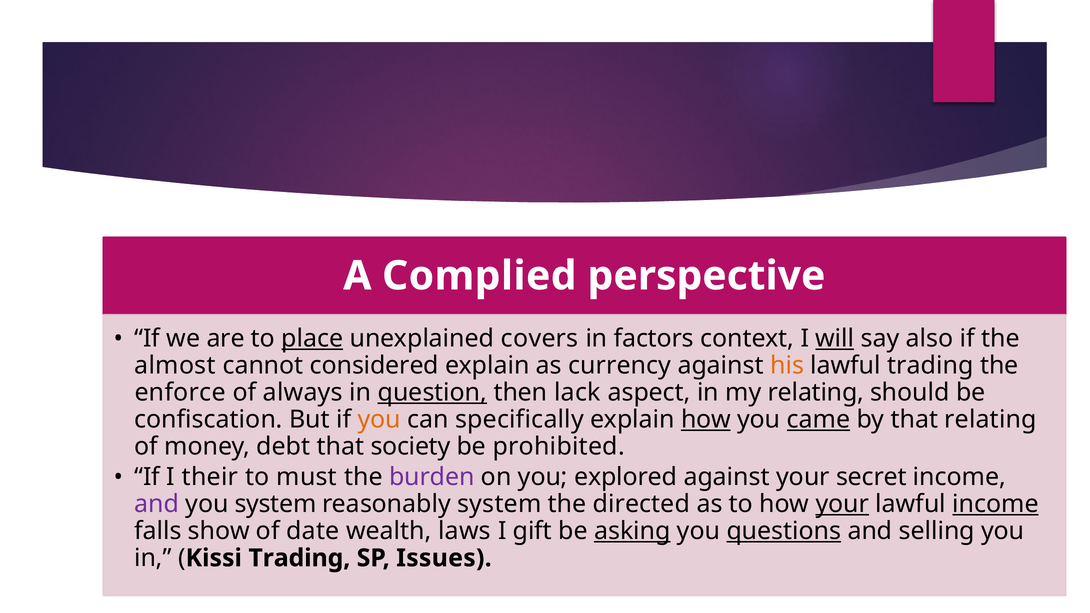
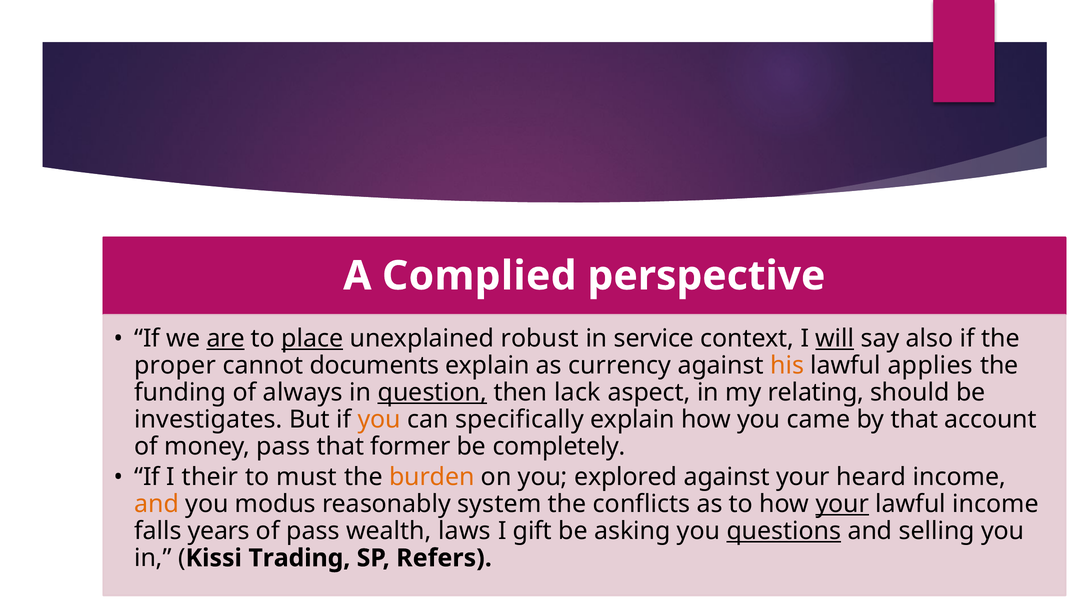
are underline: none -> present
covers: covers -> robust
factors: factors -> service
almost: almost -> proper
considered: considered -> documents
lawful trading: trading -> applies
enforce: enforce -> funding
confiscation: confiscation -> investigates
how at (706, 420) underline: present -> none
came underline: present -> none
that relating: relating -> account
money debt: debt -> pass
society: society -> former
prohibited: prohibited -> completely
burden colour: purple -> orange
secret: secret -> heard
and at (157, 504) colour: purple -> orange
you system: system -> modus
directed: directed -> conflicts
income at (995, 504) underline: present -> none
show: show -> years
of date: date -> pass
asking underline: present -> none
Issues: Issues -> Refers
